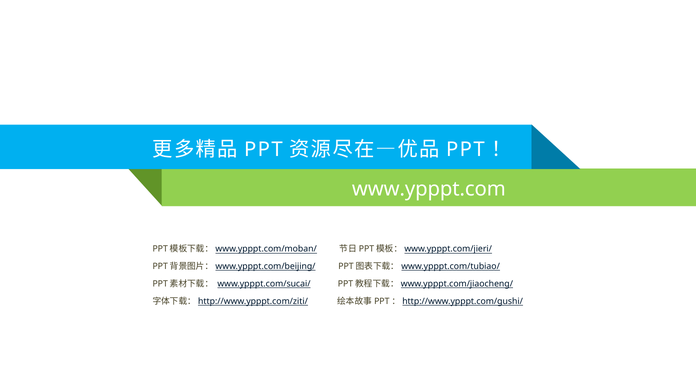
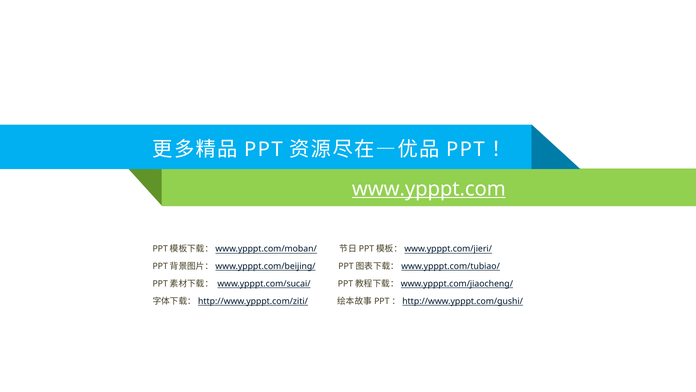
www.ypppt.com underline: none -> present
